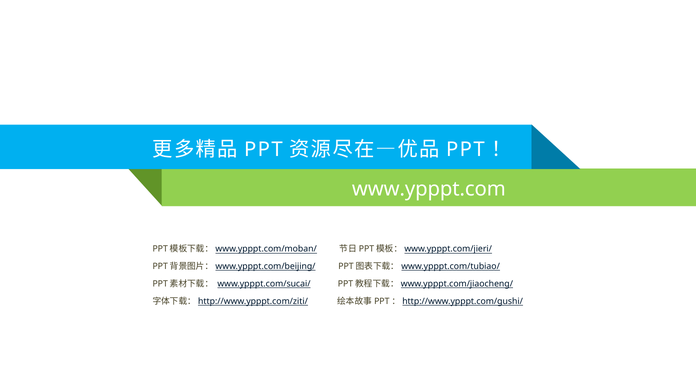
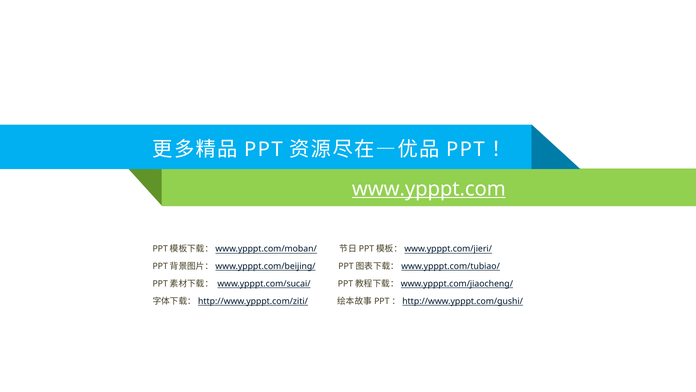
www.ypppt.com underline: none -> present
